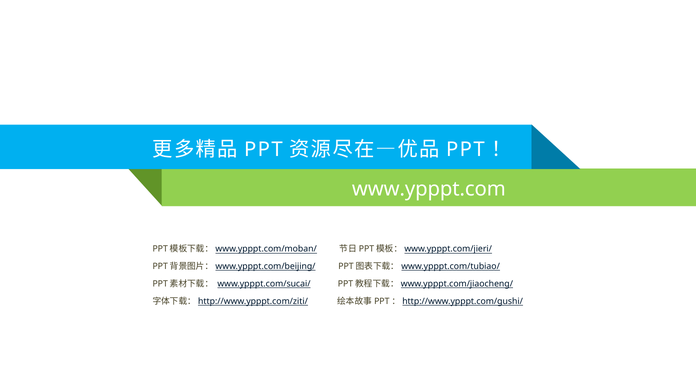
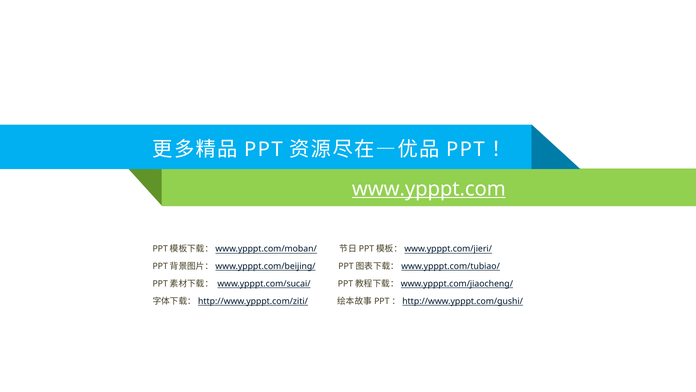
www.ypppt.com underline: none -> present
